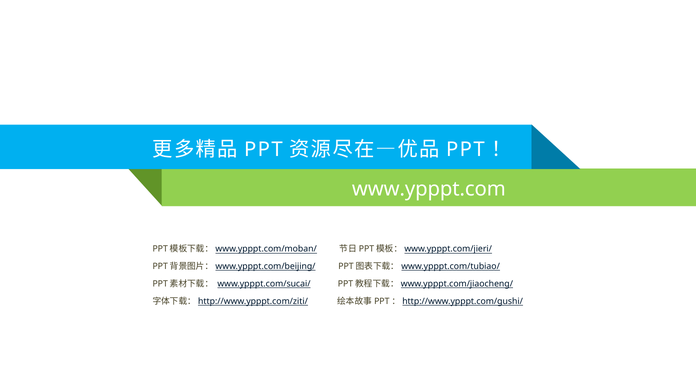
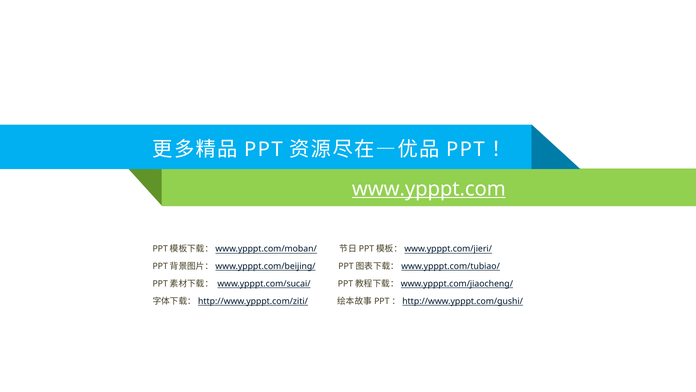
www.ypppt.com underline: none -> present
